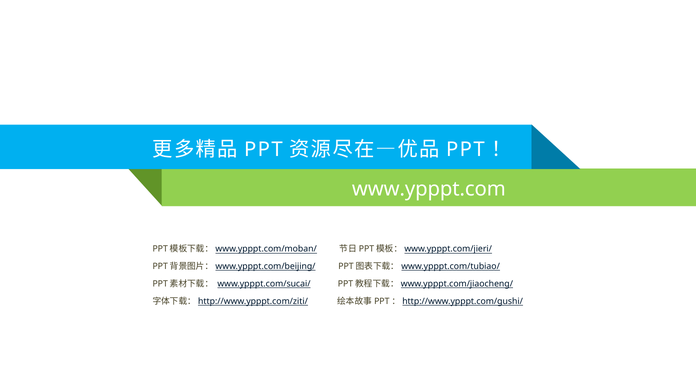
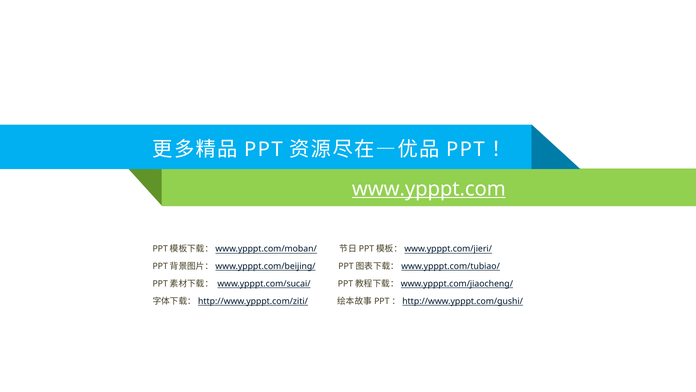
www.ypppt.com underline: none -> present
